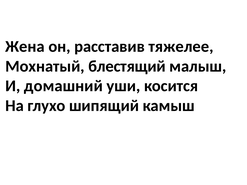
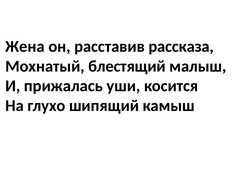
тяжелее: тяжелее -> рассказа
домашний: домашний -> прижалась
